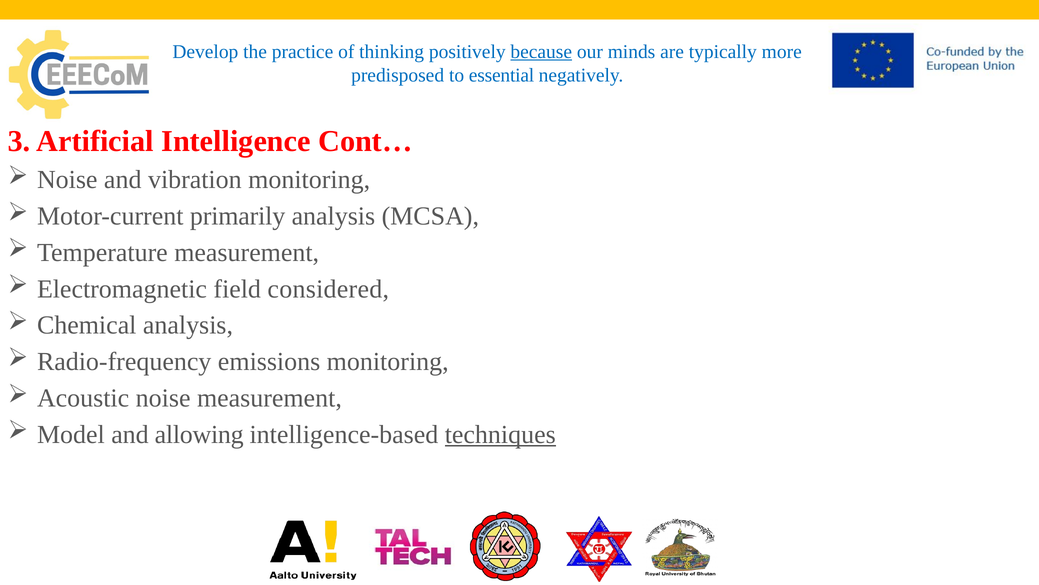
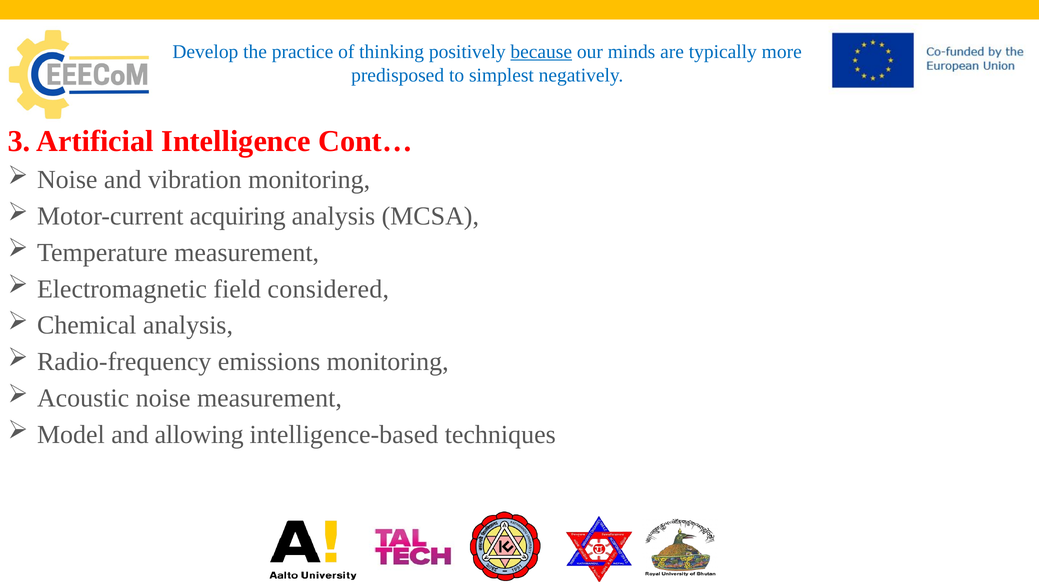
essential: essential -> simplest
primarily: primarily -> acquiring
techniques underline: present -> none
